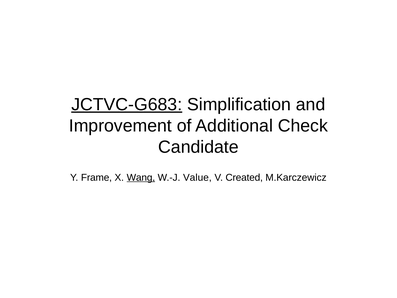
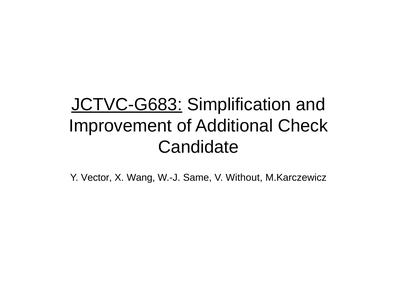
Frame: Frame -> Vector
Wang underline: present -> none
Value: Value -> Same
Created: Created -> Without
